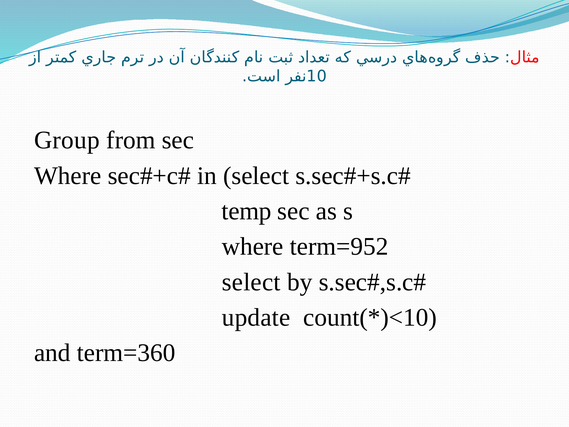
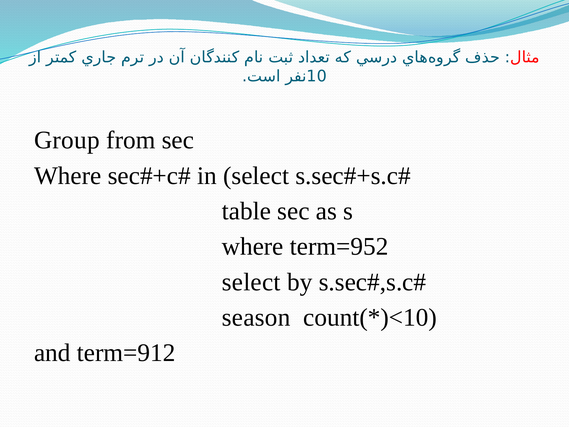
temp: temp -> table
update: update -> season
term=360: term=360 -> term=912
